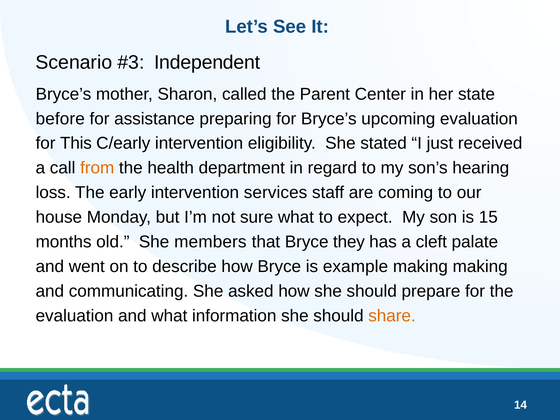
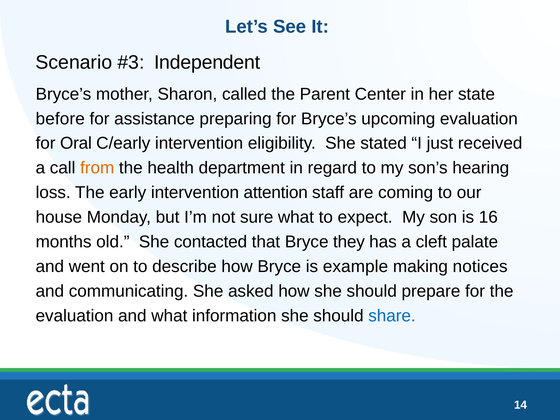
This: This -> Oral
services: services -> attention
15: 15 -> 16
members: members -> contacted
making making: making -> notices
share colour: orange -> blue
